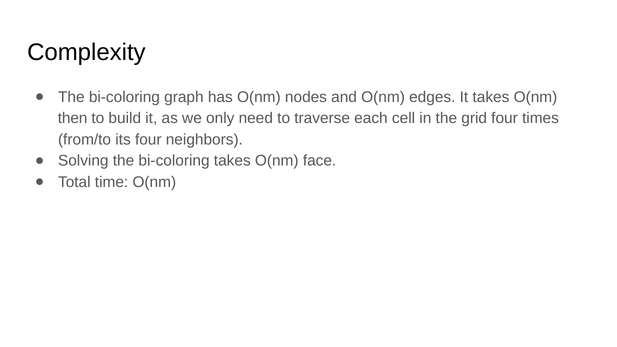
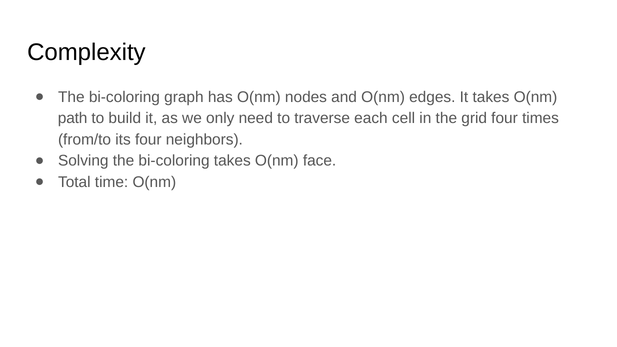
then: then -> path
